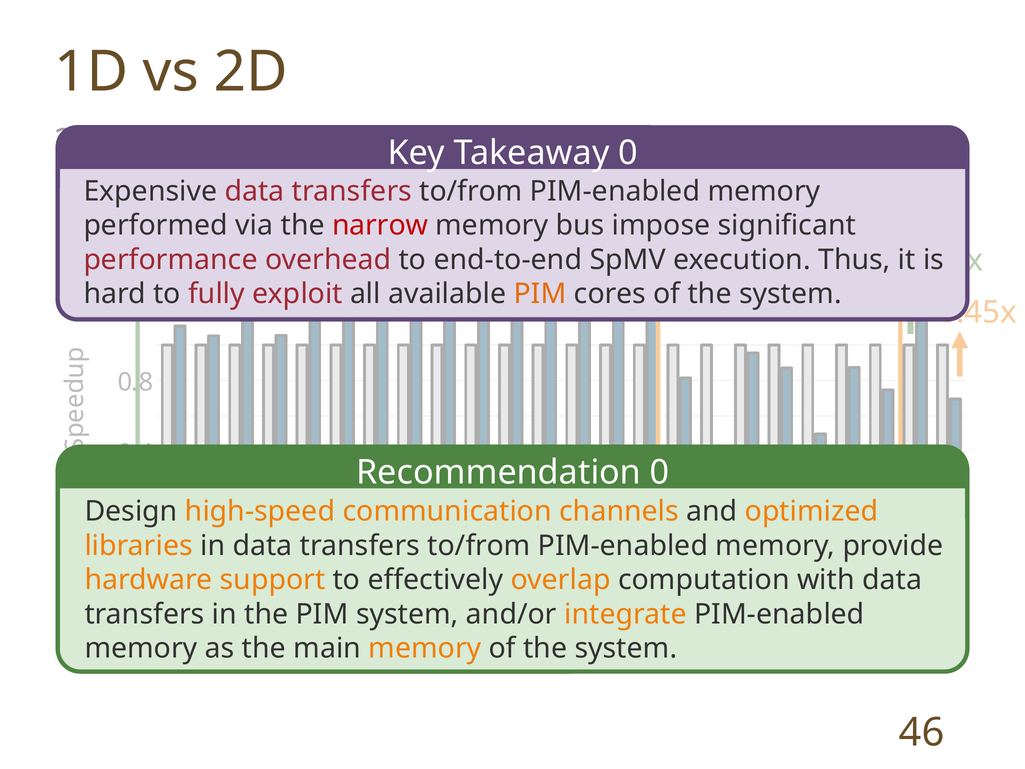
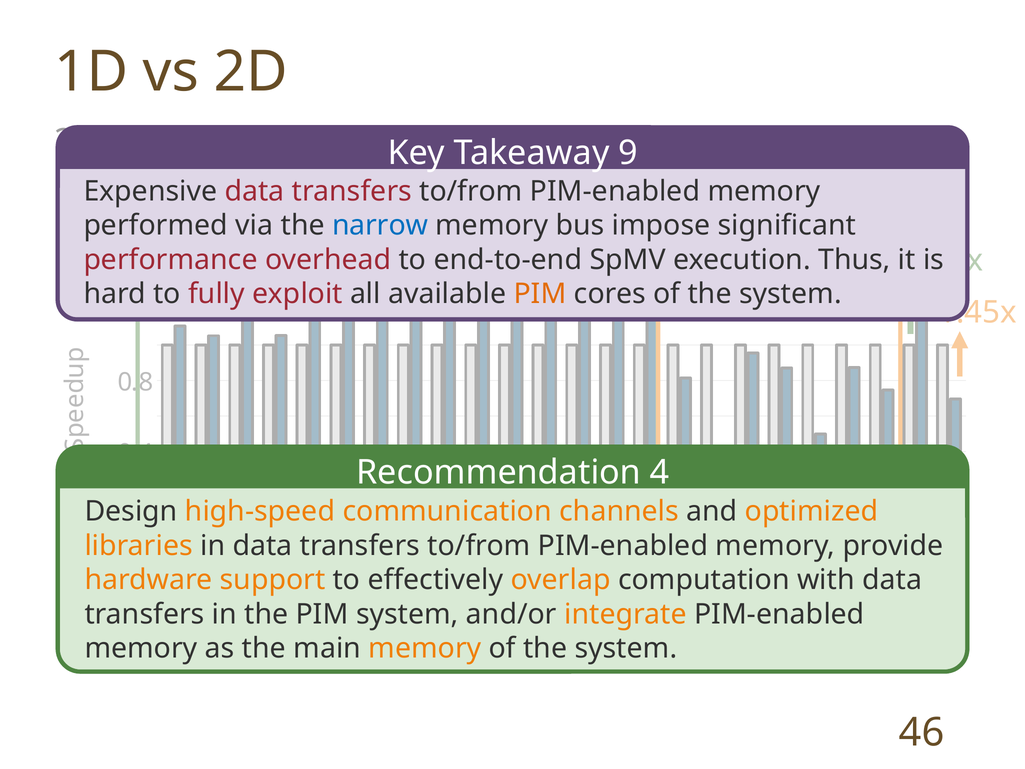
0 at (628, 153): 0 -> 9
narrow colour: red -> blue
Recommendation 0: 0 -> 4
